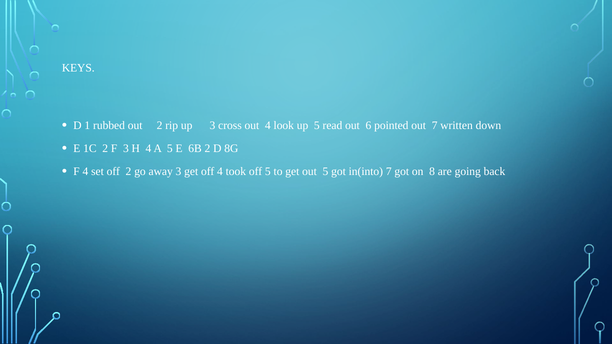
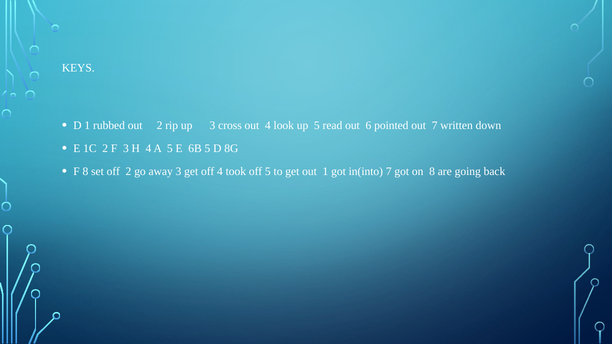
6B 2: 2 -> 5
F 4: 4 -> 8
out 5: 5 -> 1
